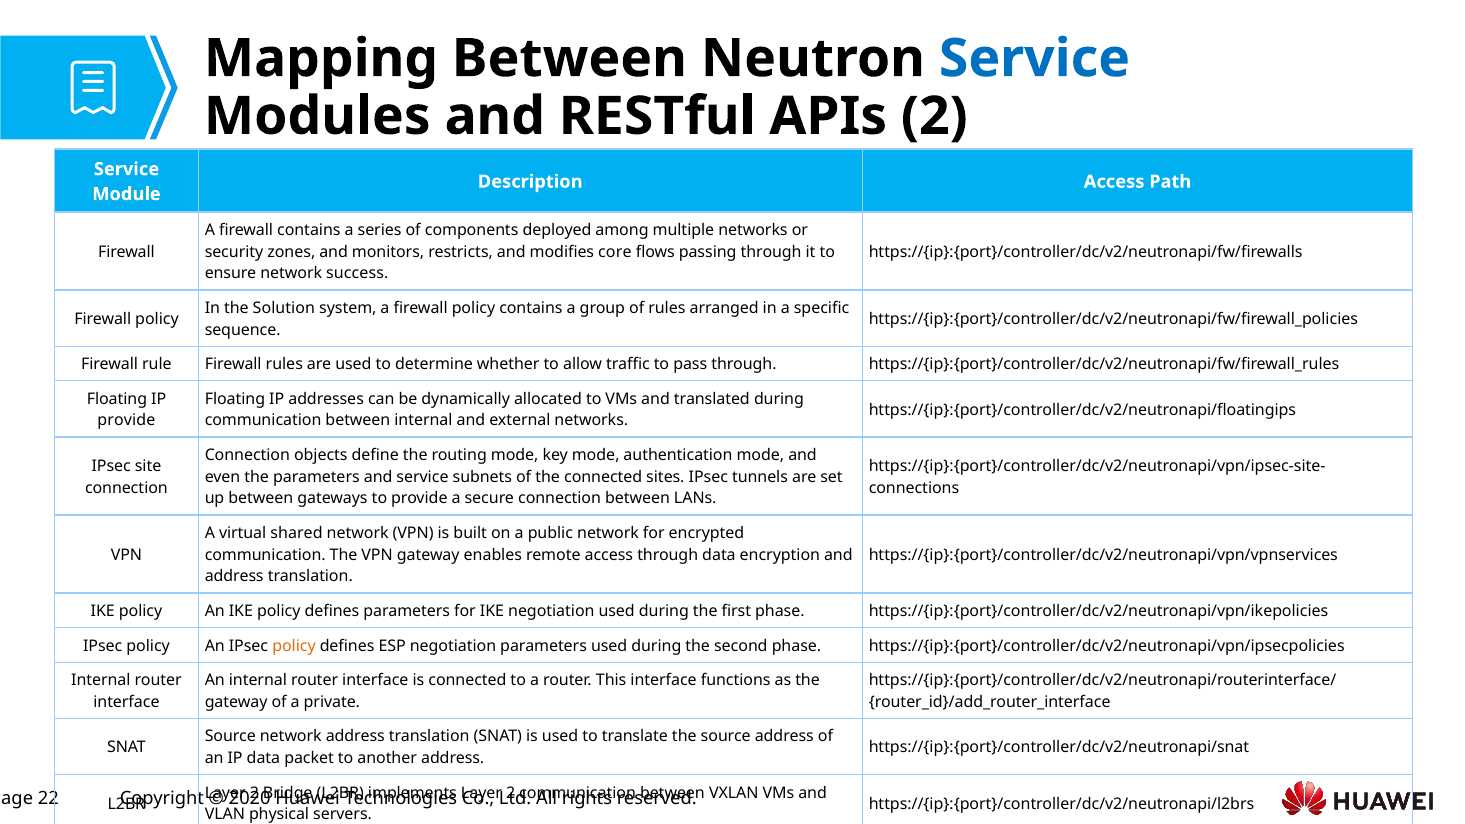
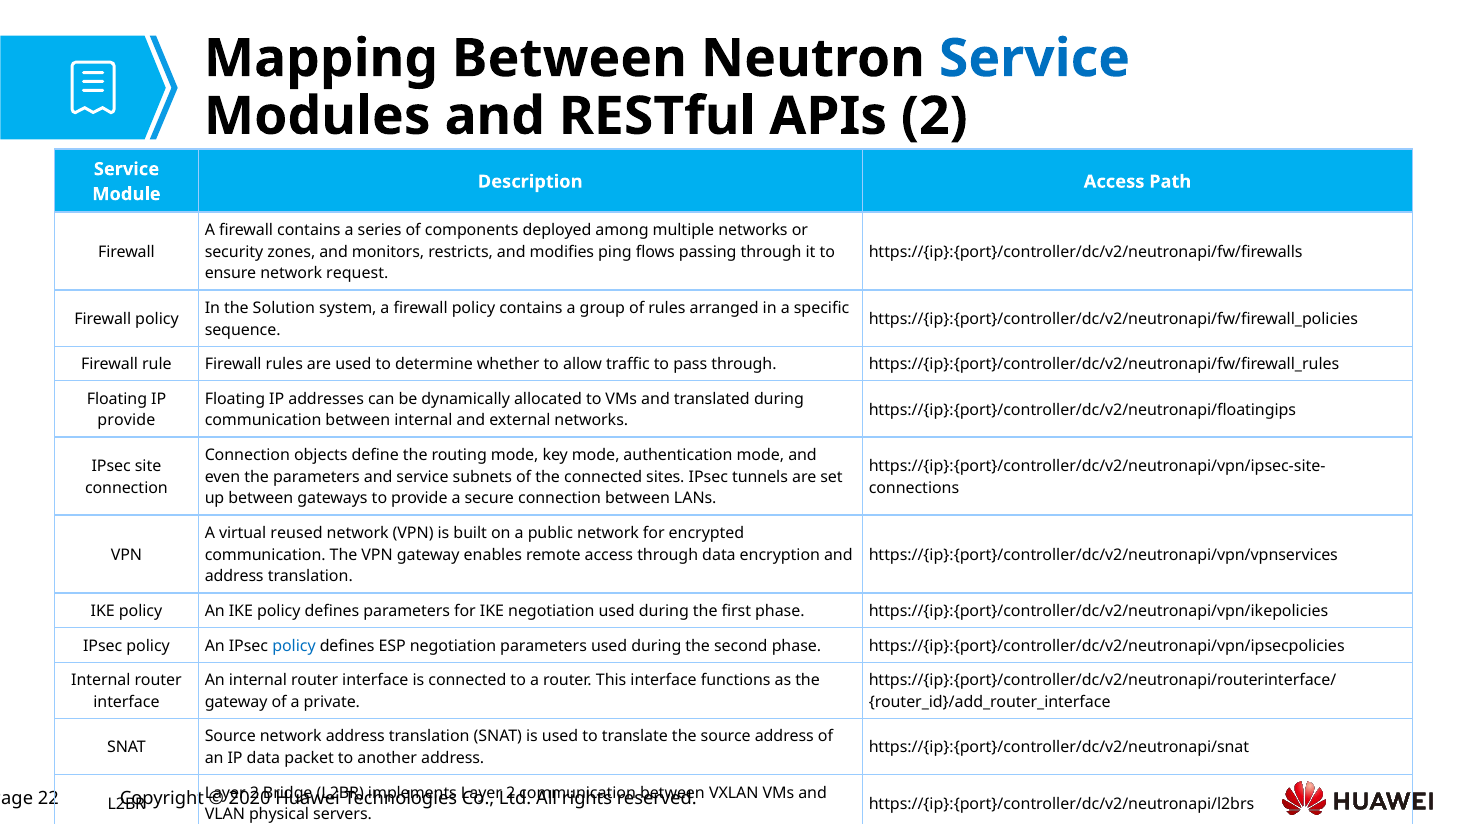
core: core -> ping
success: success -> request
shared: shared -> reused
policy at (294, 646) colour: orange -> blue
